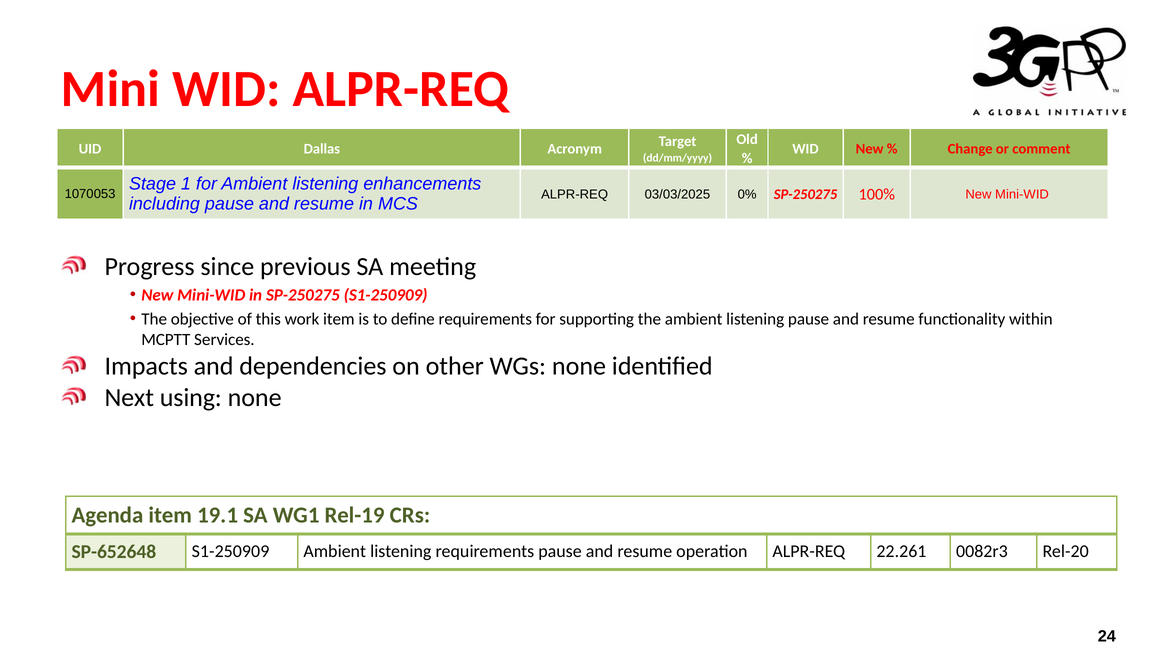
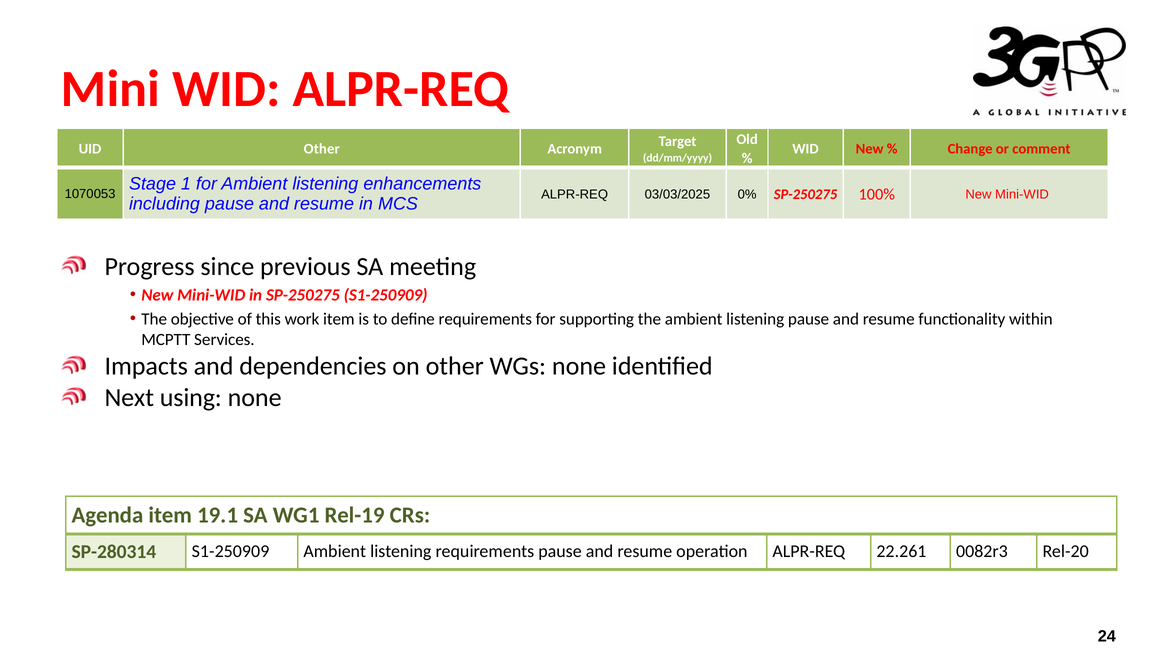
UID Dallas: Dallas -> Other
SP-652648: SP-652648 -> SP-280314
